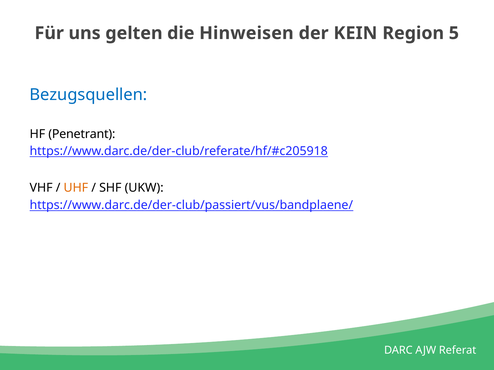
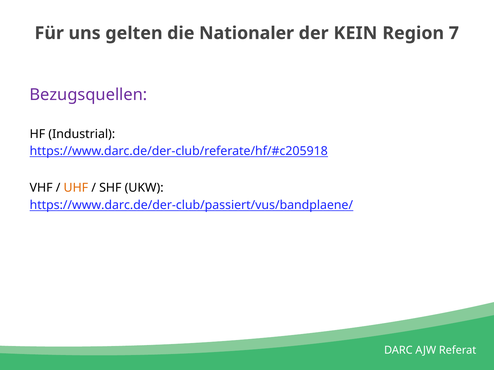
Hinweisen: Hinweisen -> Nationaler
5: 5 -> 7
Bezugsquellen colour: blue -> purple
Penetrant: Penetrant -> Industrial
